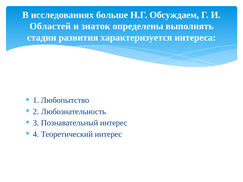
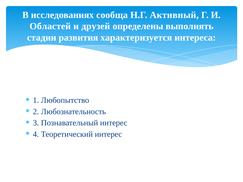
больше: больше -> сообща
Обсуждаем: Обсуждаем -> Активный
знаток: знаток -> друзей
